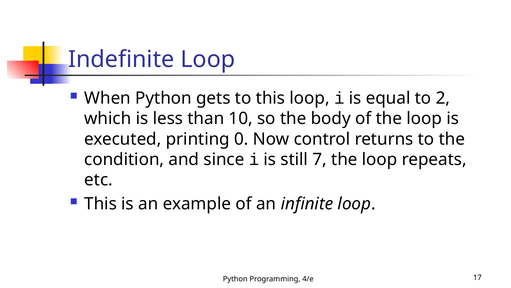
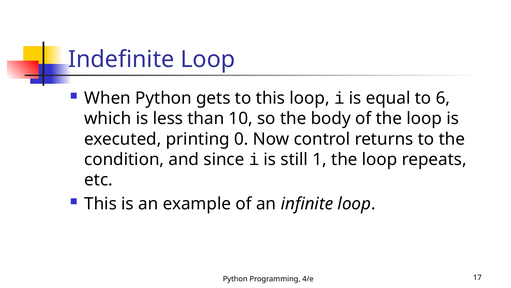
2: 2 -> 6
7: 7 -> 1
